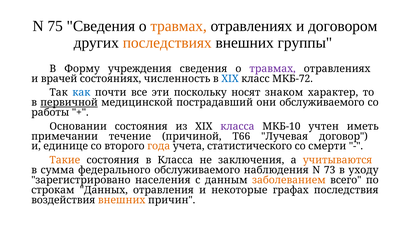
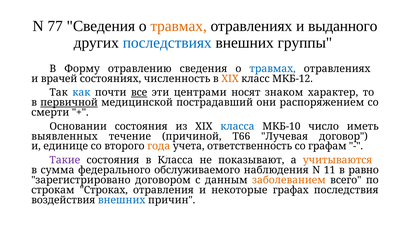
75: 75 -> 77
договором: договором -> выданного
последствиях colour: orange -> blue
учреждения: учреждения -> отравлению
травмах at (273, 69) colour: purple -> blue
XIX at (230, 79) colour: blue -> orange
МКБ-72: МКБ-72 -> МКБ-12
все underline: none -> present
поскольку: поскольку -> центрами
они обслуживаемого: обслуживаемого -> распоряжением
работы: работы -> смерти
класса at (237, 126) colour: purple -> blue
учтен: учтен -> число
примечании: примечании -> выявленных
статистического: статистического -> ответственность
смерти: смерти -> графам
Такие colour: orange -> purple
заключения: заключения -> показывают
73: 73 -> 11
уходу: уходу -> равно
населения: населения -> договором
Данных: Данных -> Строках
внешних at (122, 200) colour: orange -> blue
